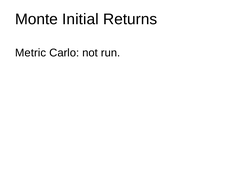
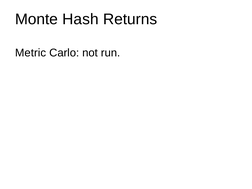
Initial: Initial -> Hash
